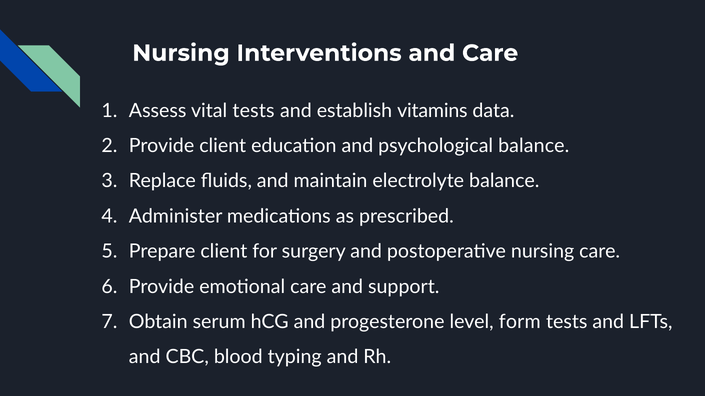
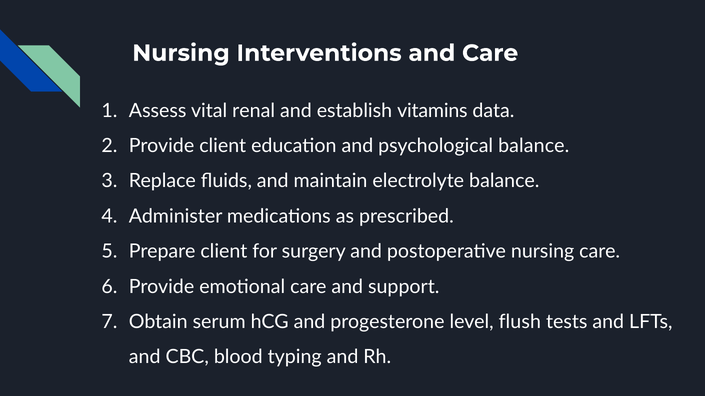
vital tests: tests -> renal
form: form -> flush
